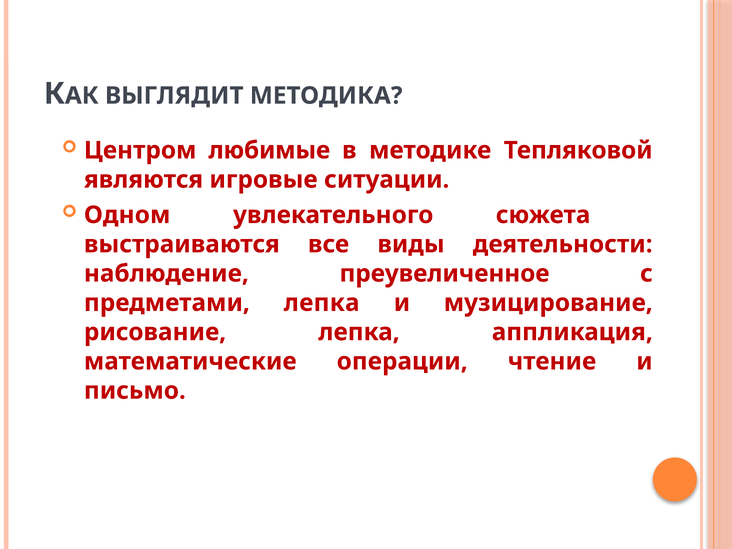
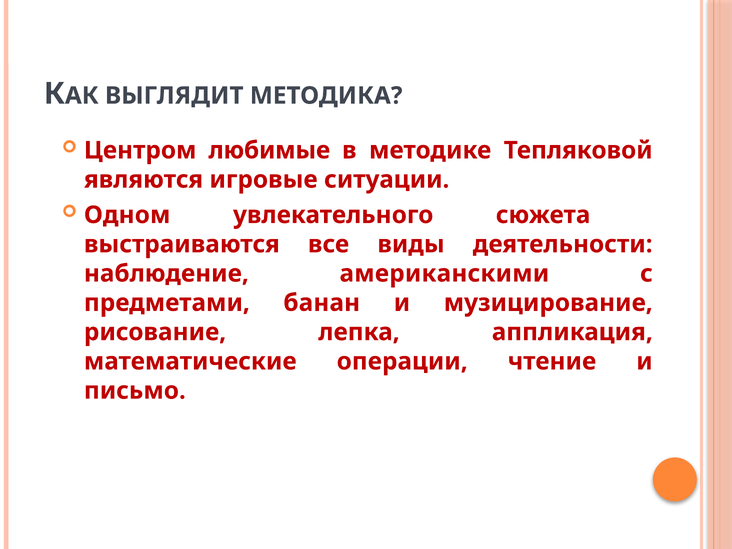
преувеличенное: преувеличенное -> американскими
предметами лепка: лепка -> банан
